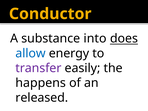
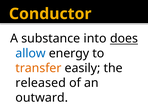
transfer colour: purple -> orange
happens: happens -> released
released: released -> outward
